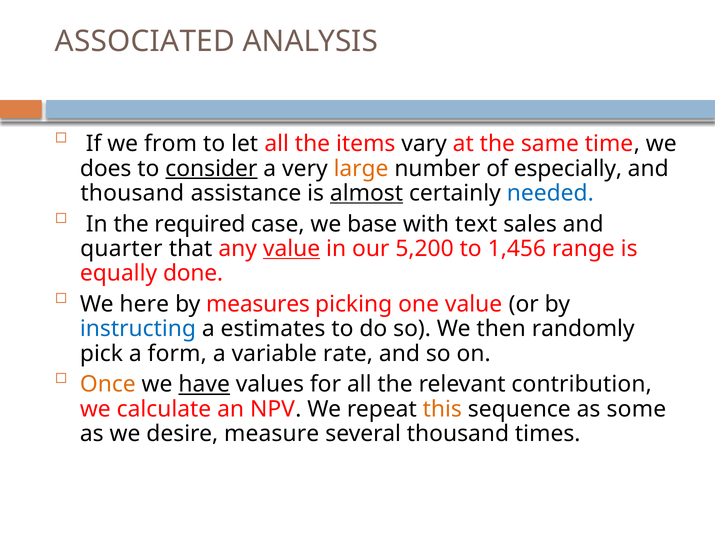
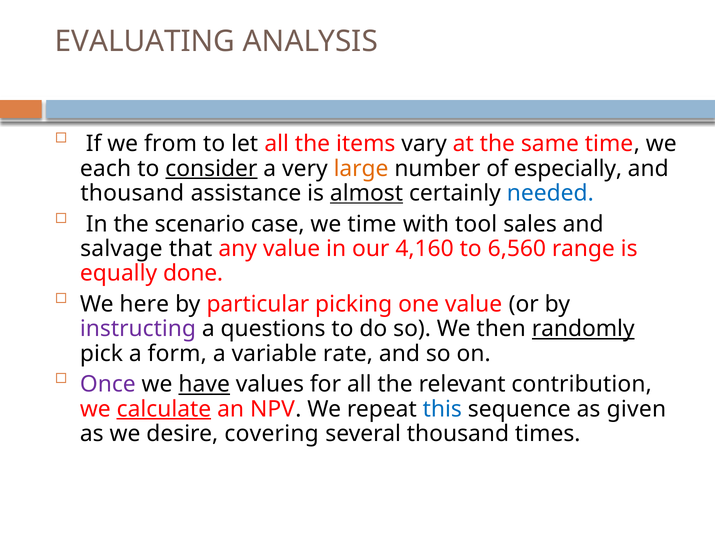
ASSOCIATED: ASSOCIATED -> EVALUATING
does: does -> each
required: required -> scenario
we base: base -> time
text: text -> tool
quarter: quarter -> salvage
value at (292, 249) underline: present -> none
5,200: 5,200 -> 4,160
1,456: 1,456 -> 6,560
measures: measures -> particular
instructing colour: blue -> purple
estimates: estimates -> questions
randomly underline: none -> present
Once colour: orange -> purple
calculate underline: none -> present
this colour: orange -> blue
some: some -> given
measure: measure -> covering
